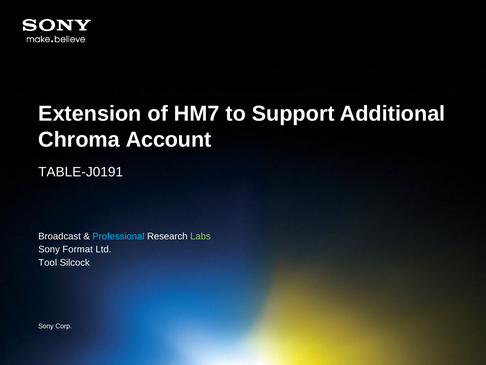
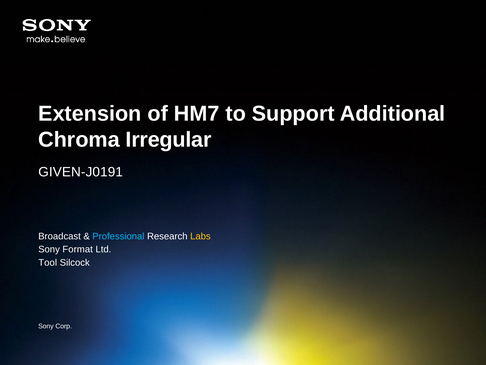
Account: Account -> Irregular
TABLE-J0191: TABLE-J0191 -> GIVEN-J0191
Labs colour: light green -> yellow
